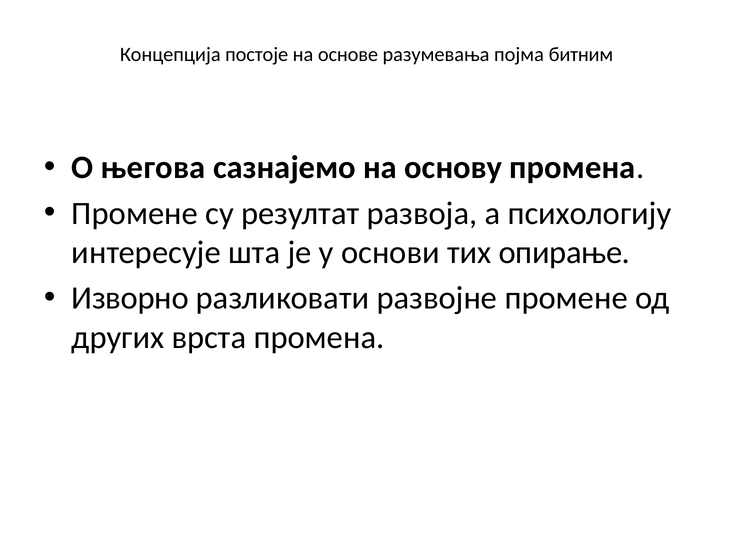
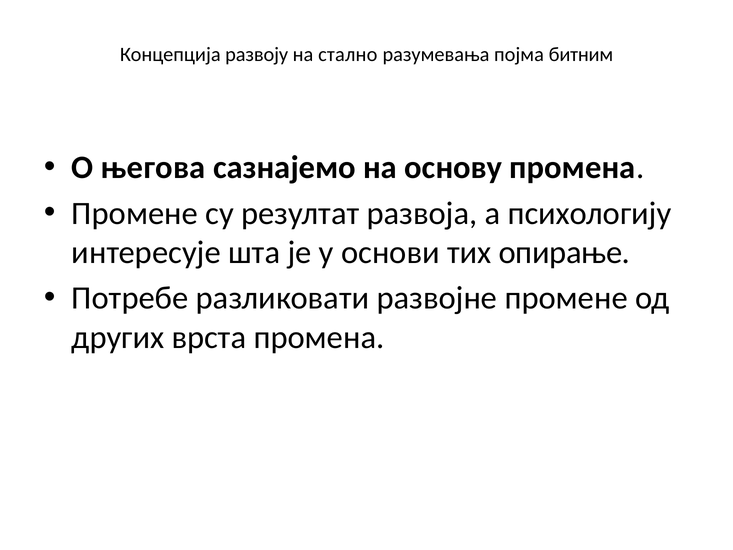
постоје: постоје -> развоју
основе: основе -> стално
Изворно: Изворно -> Потребе
